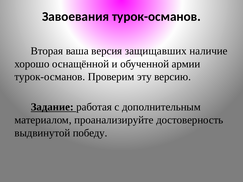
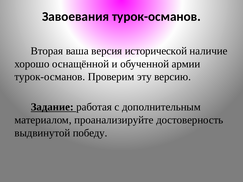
защищавших: защищавших -> исторической
